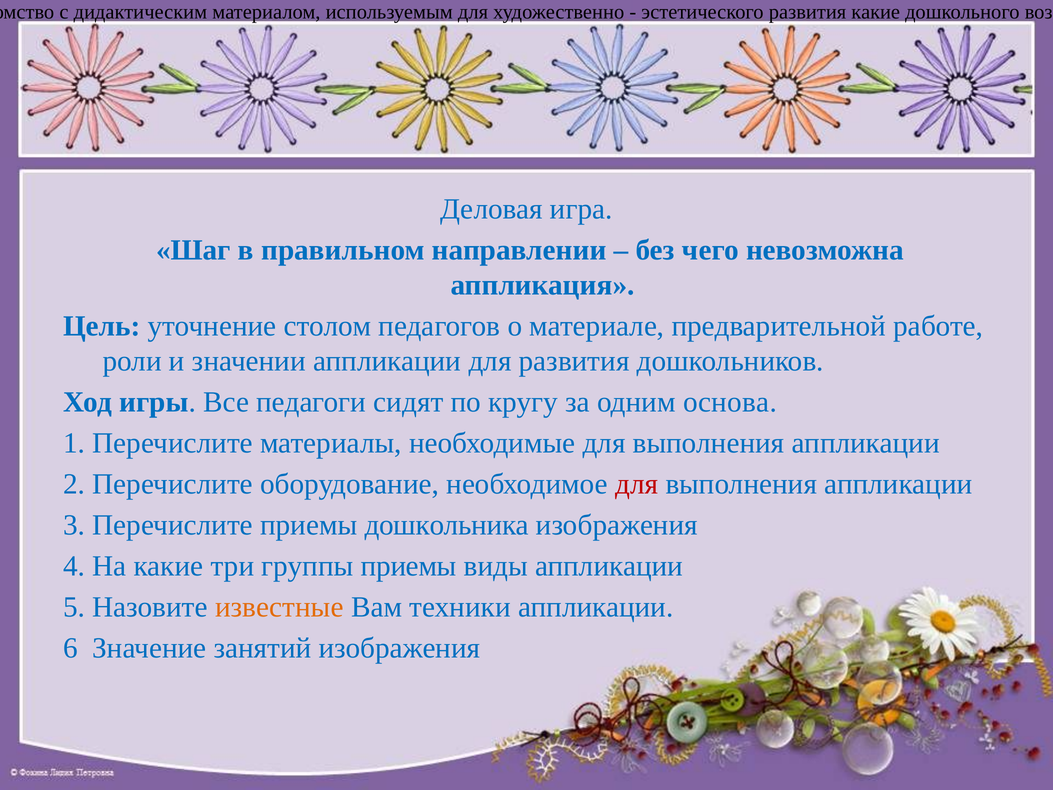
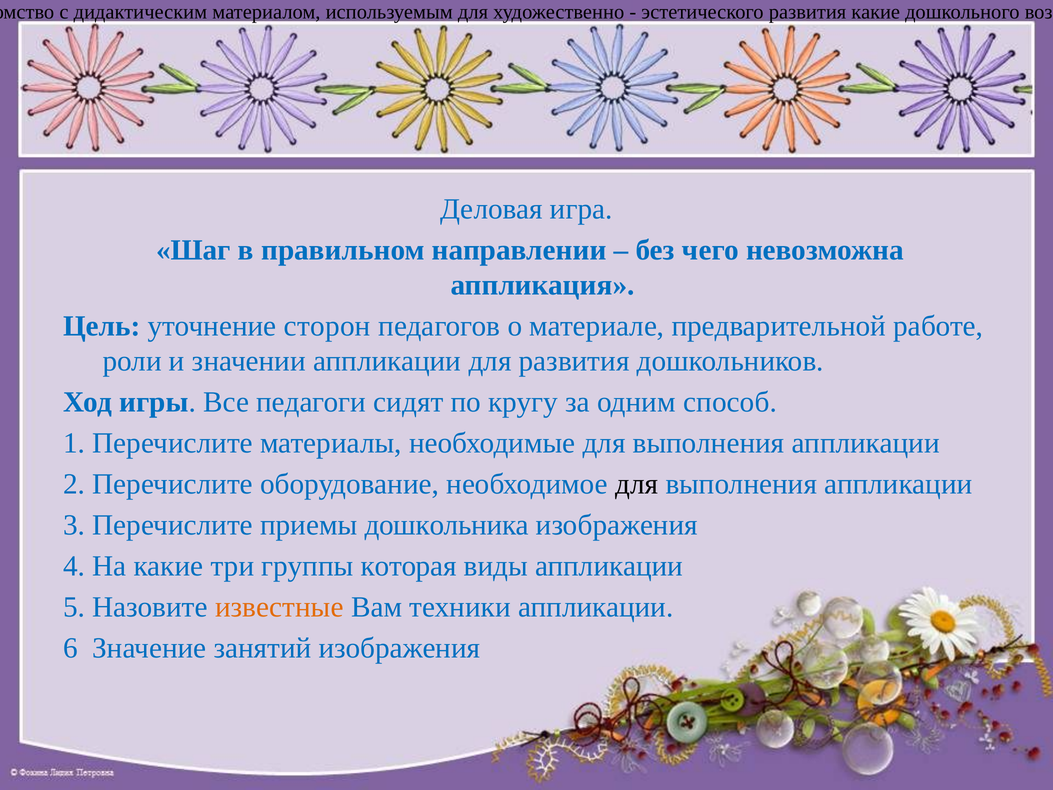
столом: столом -> сторон
основа: основа -> способ
для at (637, 484) colour: red -> black
группы приемы: приемы -> которая
